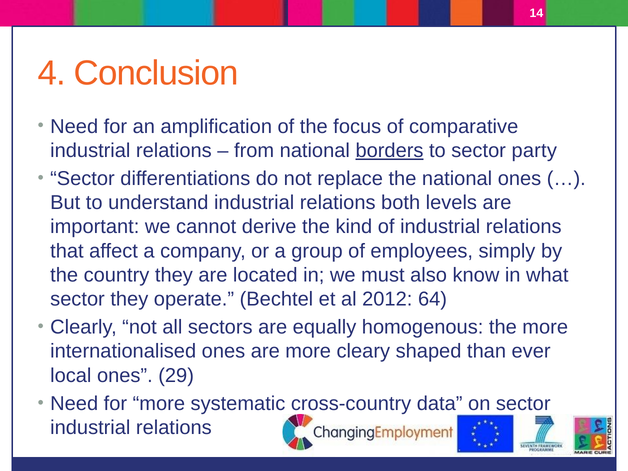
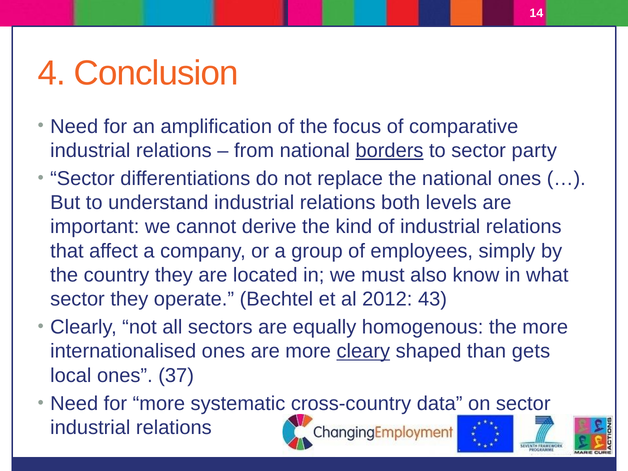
64: 64 -> 43
cleary underline: none -> present
ever: ever -> gets
29: 29 -> 37
